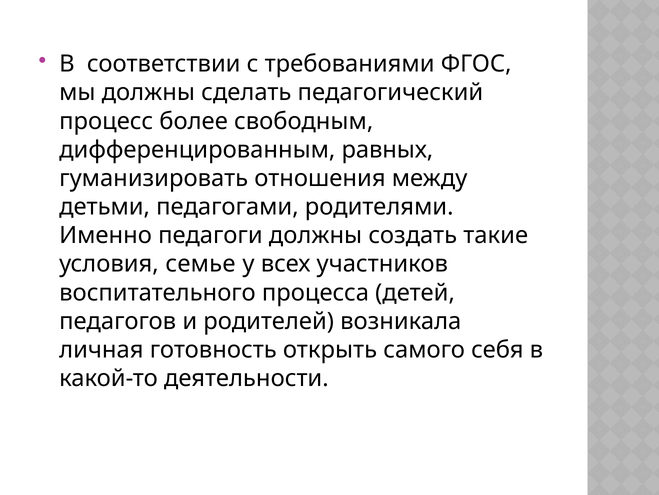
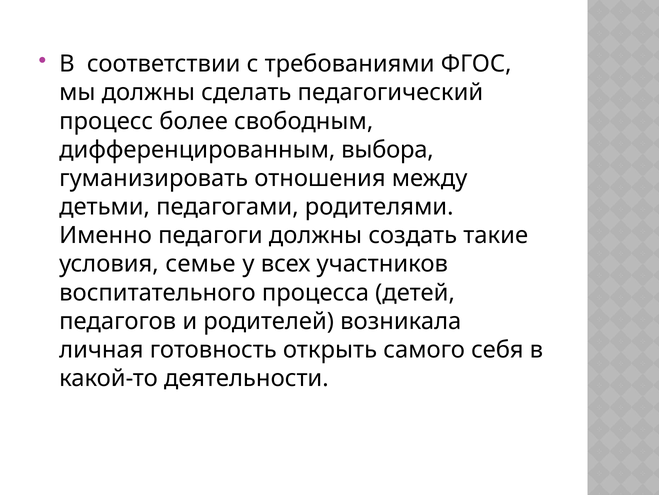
равных: равных -> выбора
